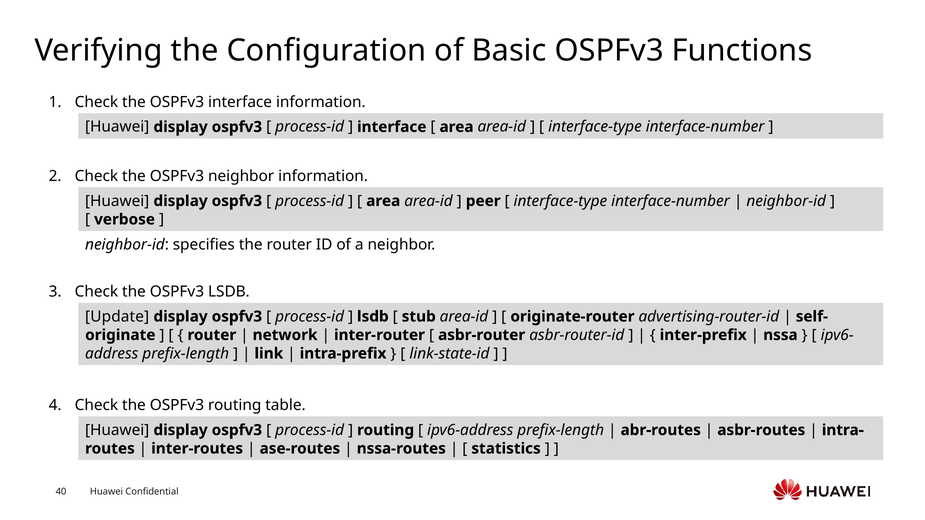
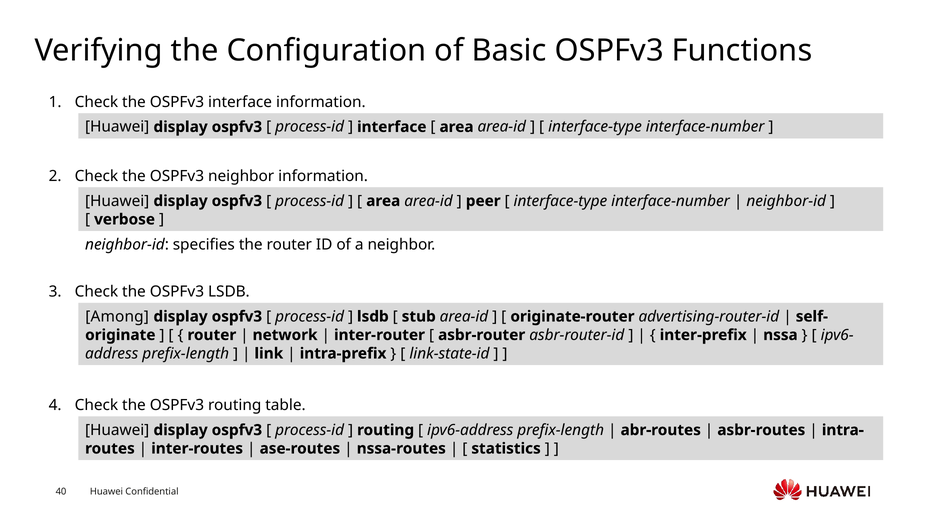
Update: Update -> Among
